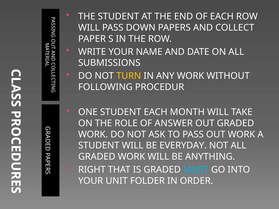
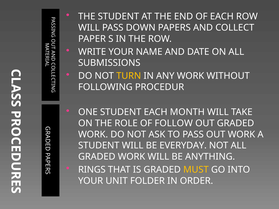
ANSWER: ANSWER -> FOLLOW
RIGHT: RIGHT -> RINGS
MUST colour: light blue -> yellow
